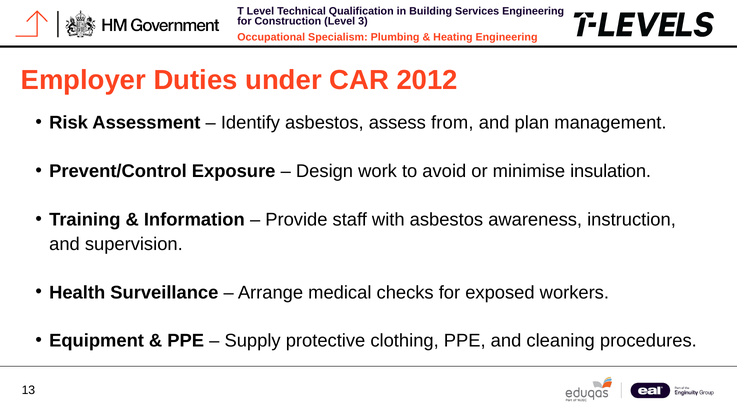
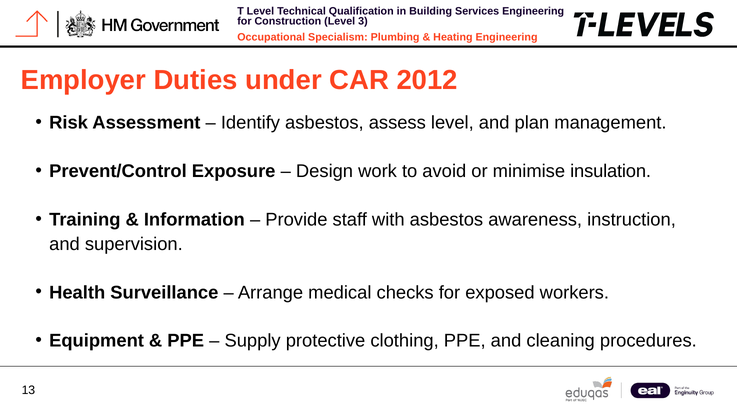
assess from: from -> level
